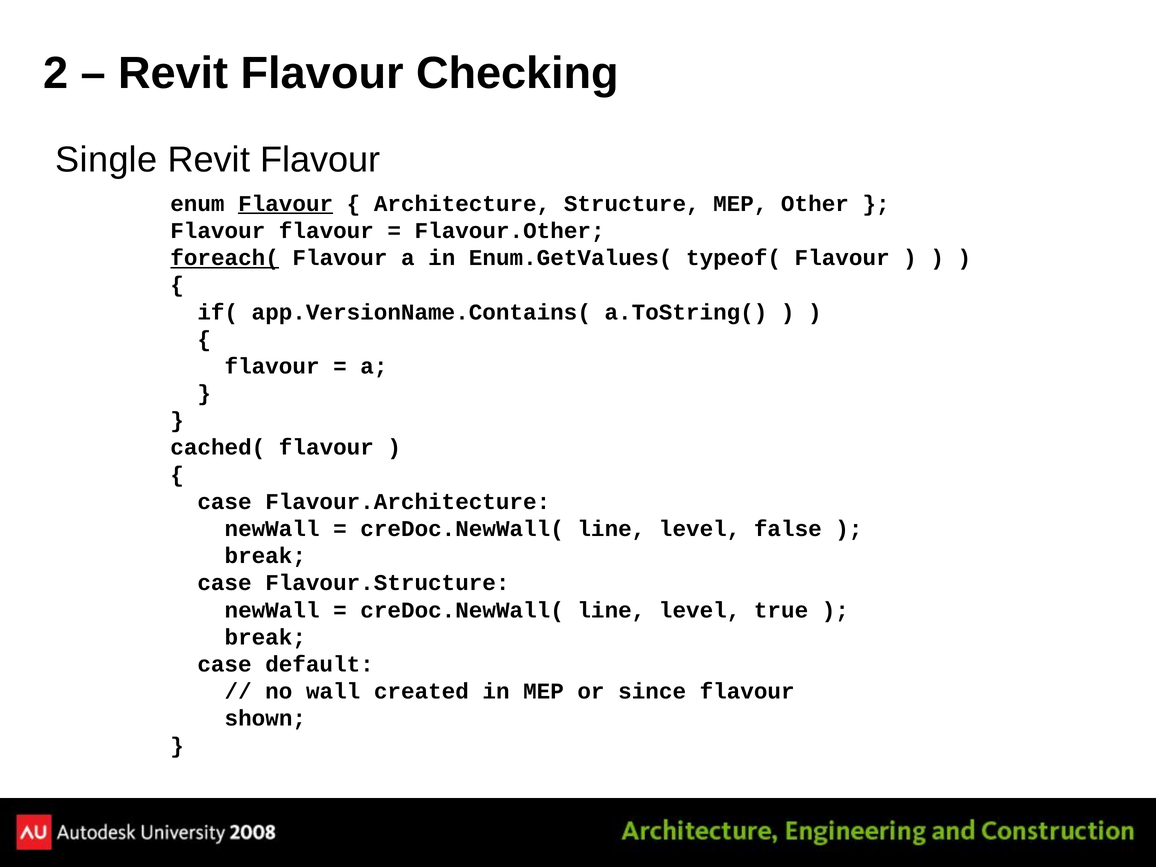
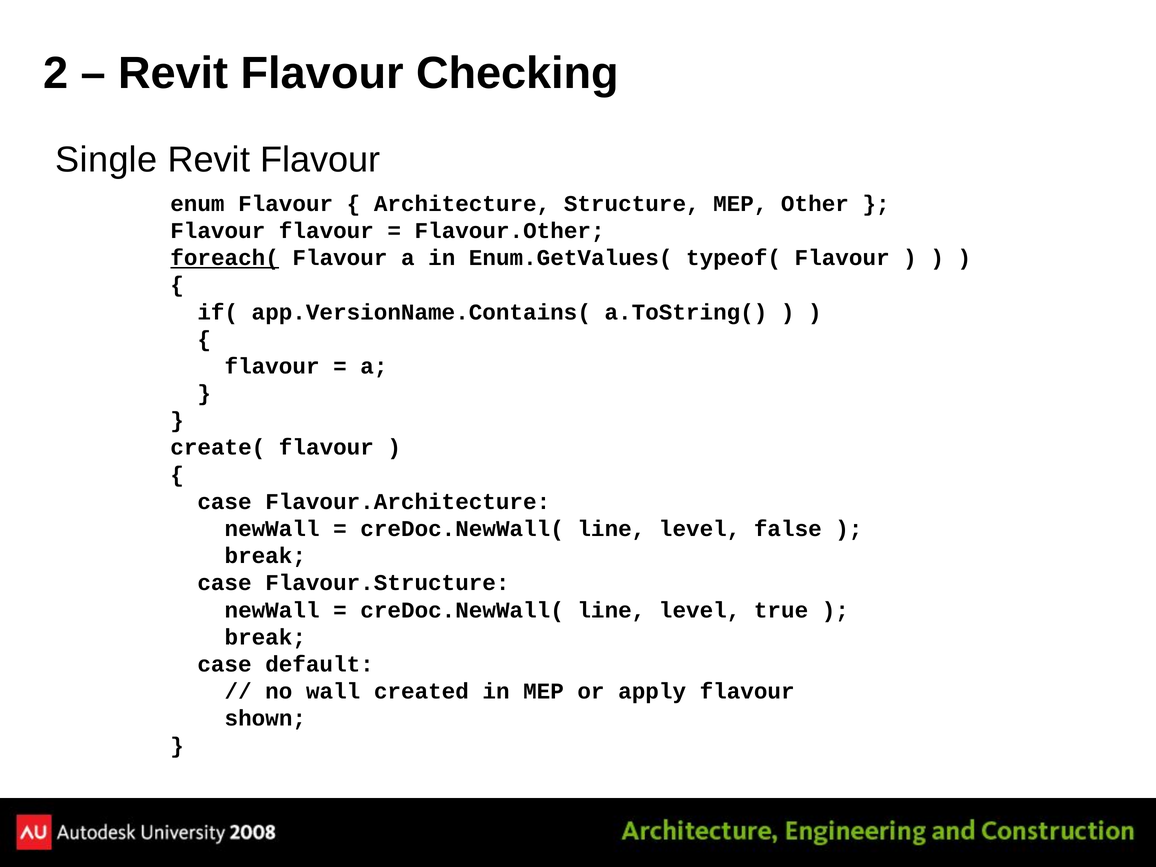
Flavour at (286, 204) underline: present -> none
cached(: cached( -> create(
since: since -> apply
